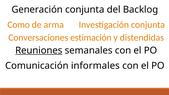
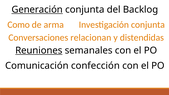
Generación underline: none -> present
estimación: estimación -> relacionan
informales: informales -> confección
